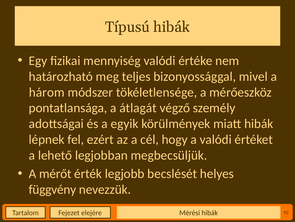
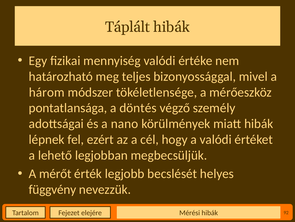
Típusú: Típusú -> Táplált
átlagát: átlagát -> döntés
egyik: egyik -> nano
